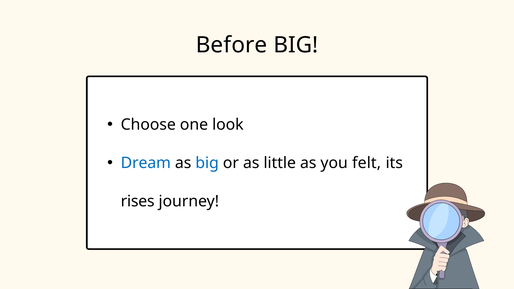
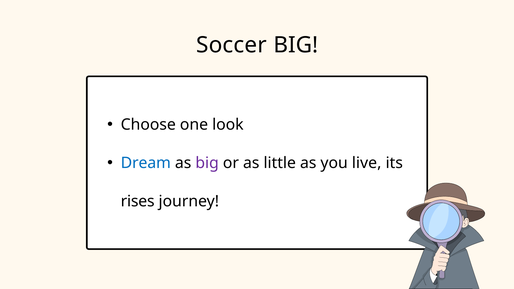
Before: Before -> Soccer
big at (207, 163) colour: blue -> purple
felt: felt -> live
